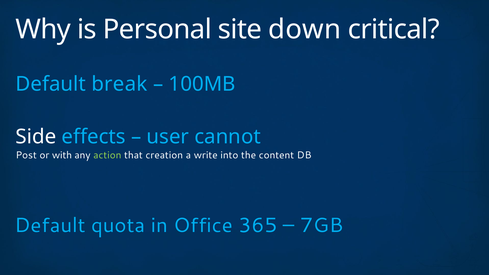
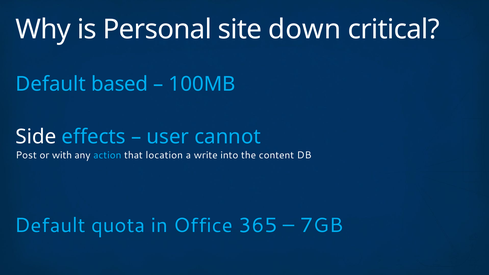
break: break -> based
action colour: light green -> light blue
creation: creation -> location
